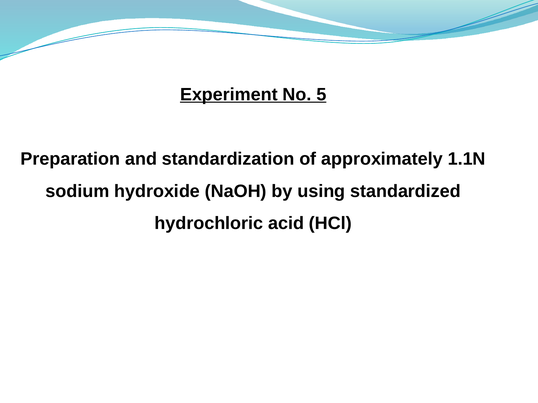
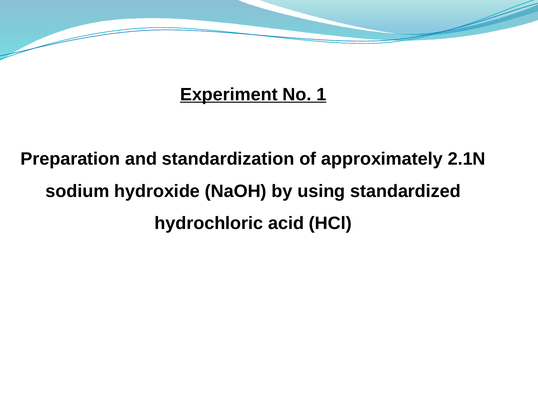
5: 5 -> 1
1.1N: 1.1N -> 2.1N
